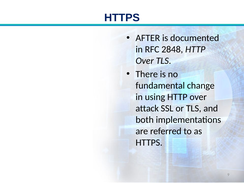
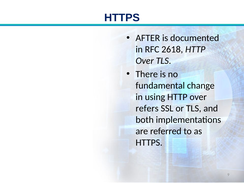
2848: 2848 -> 2618
attack: attack -> refers
